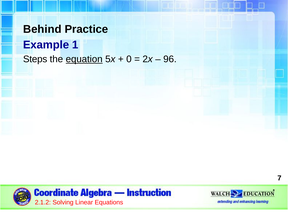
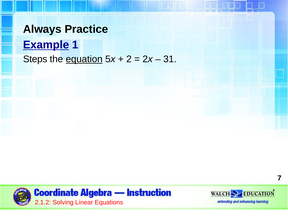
Behind: Behind -> Always
Example underline: none -> present
0: 0 -> 2
96: 96 -> 31
